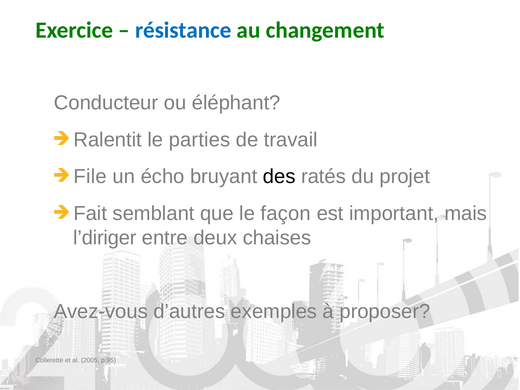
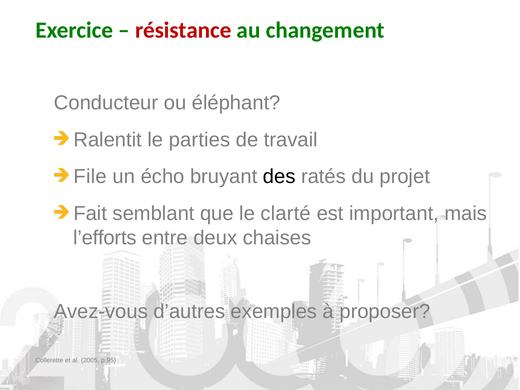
résistance colour: blue -> red
façon: façon -> clarté
l’diriger: l’diriger -> l’efforts
